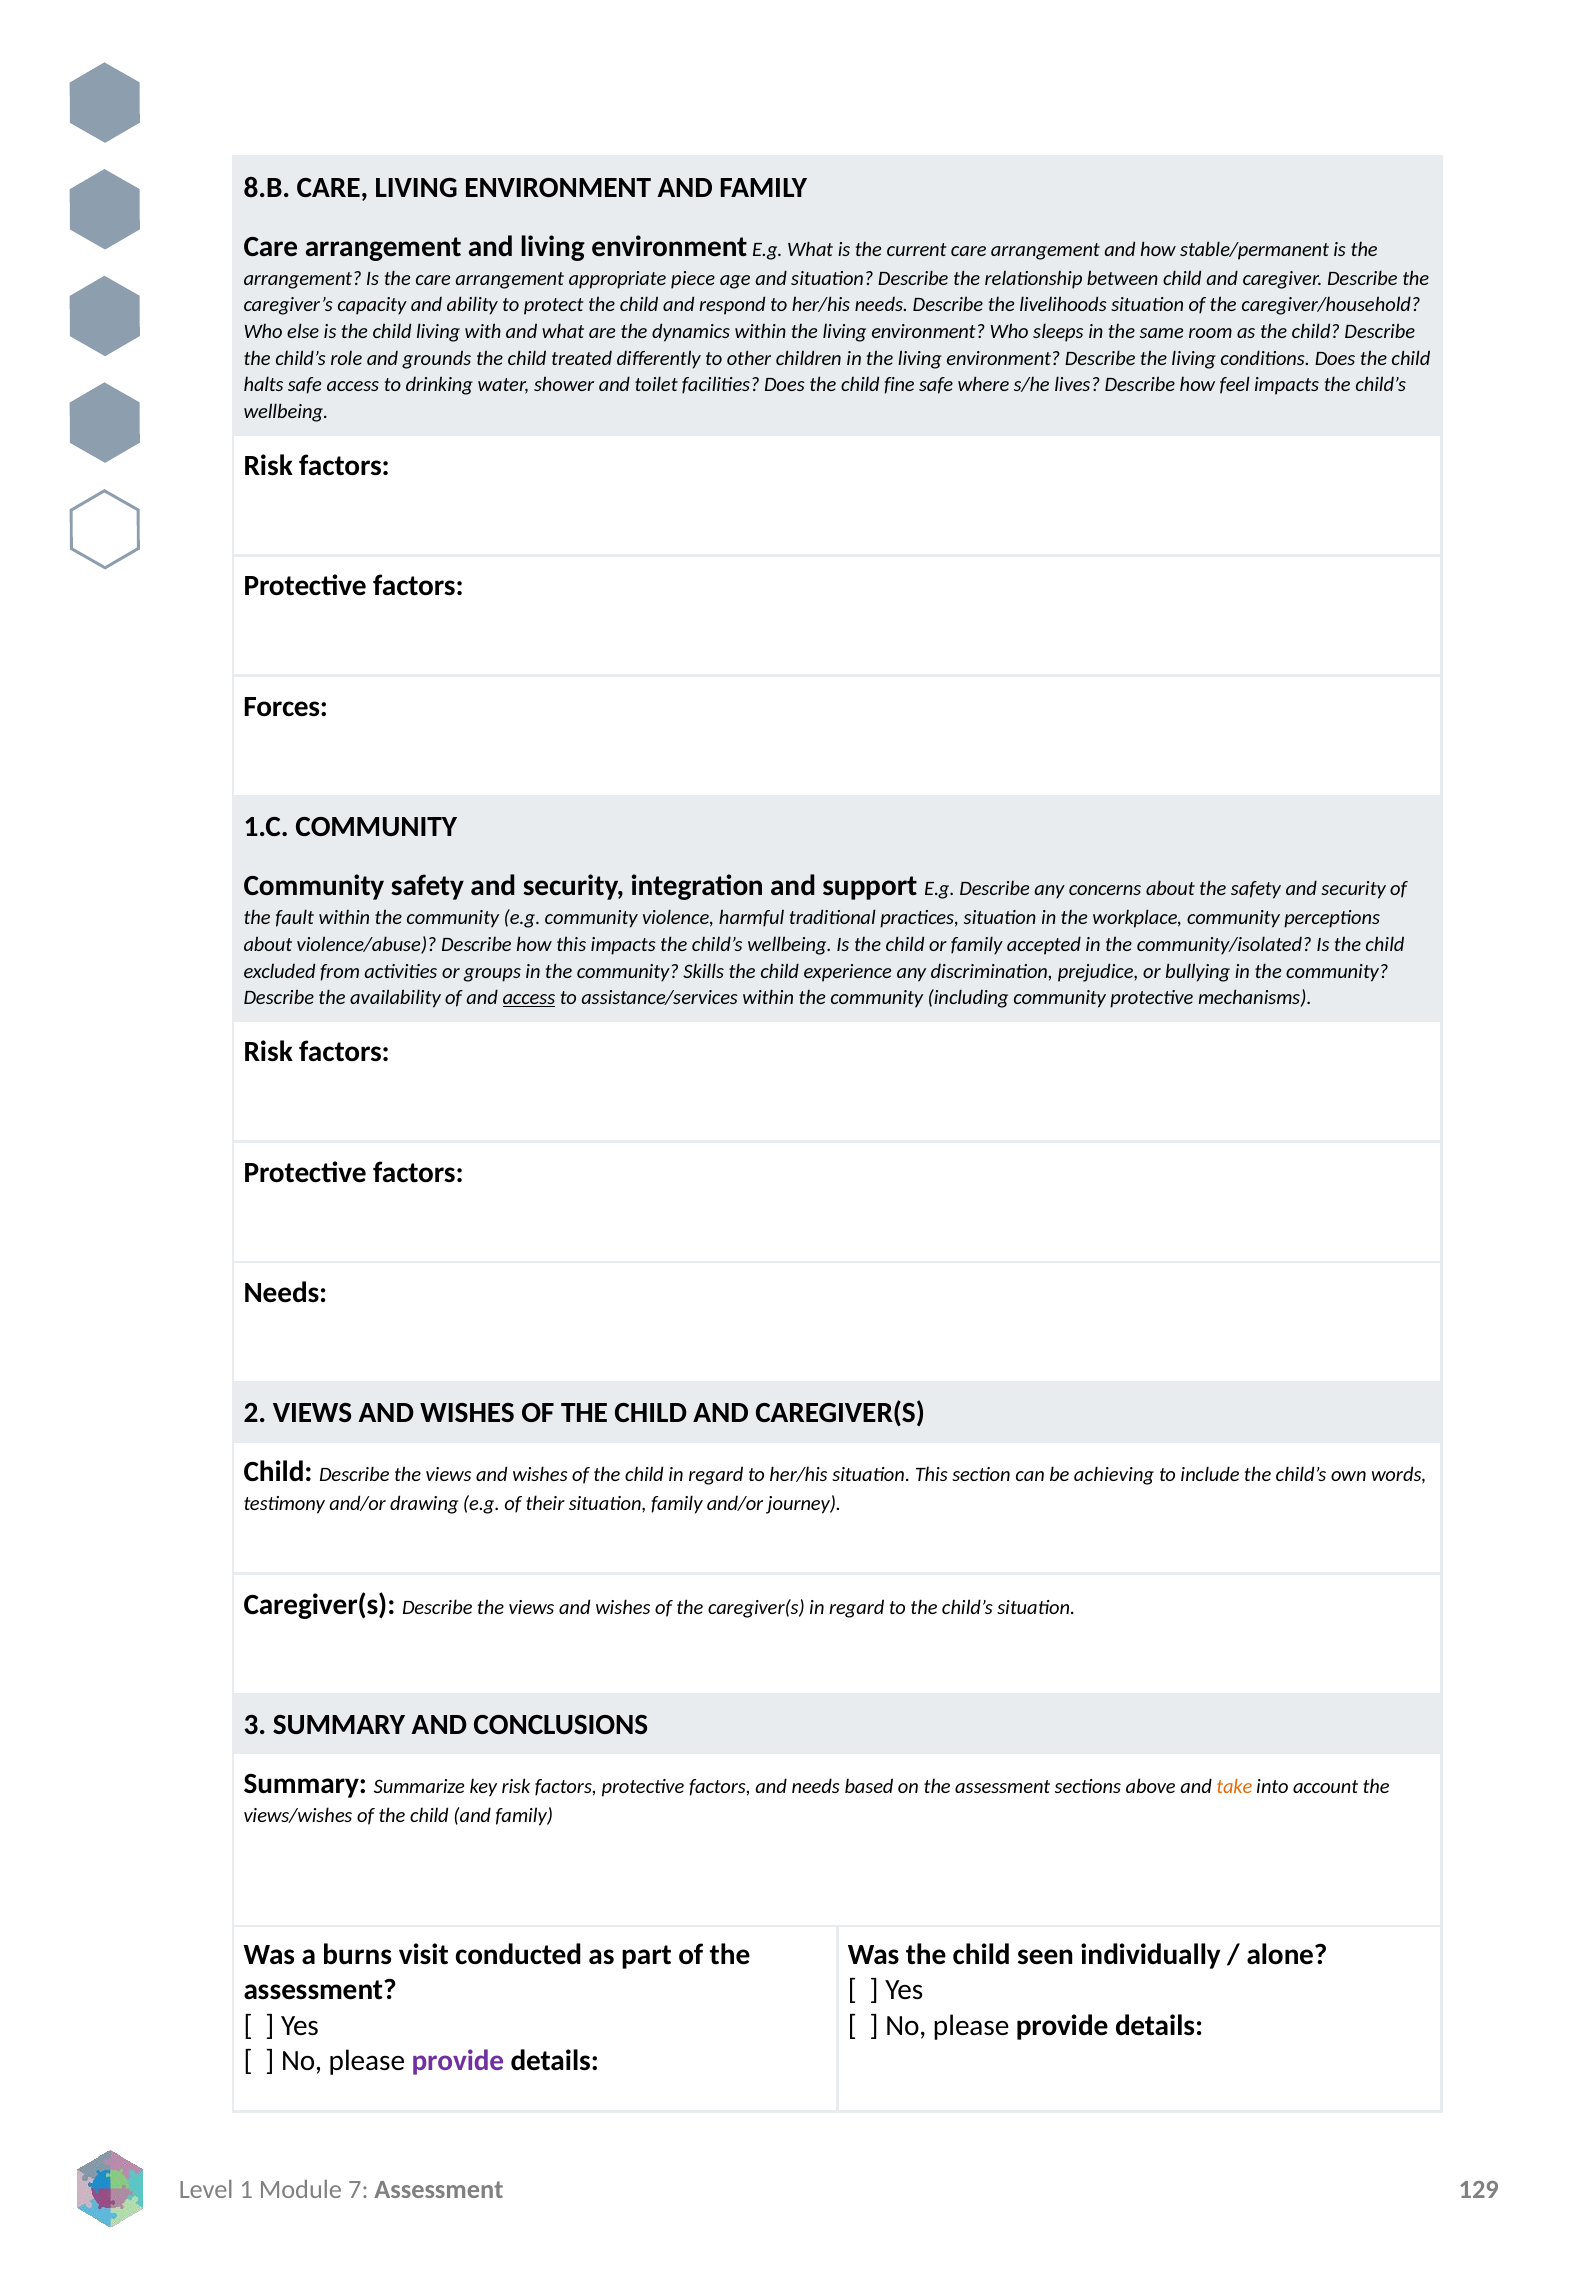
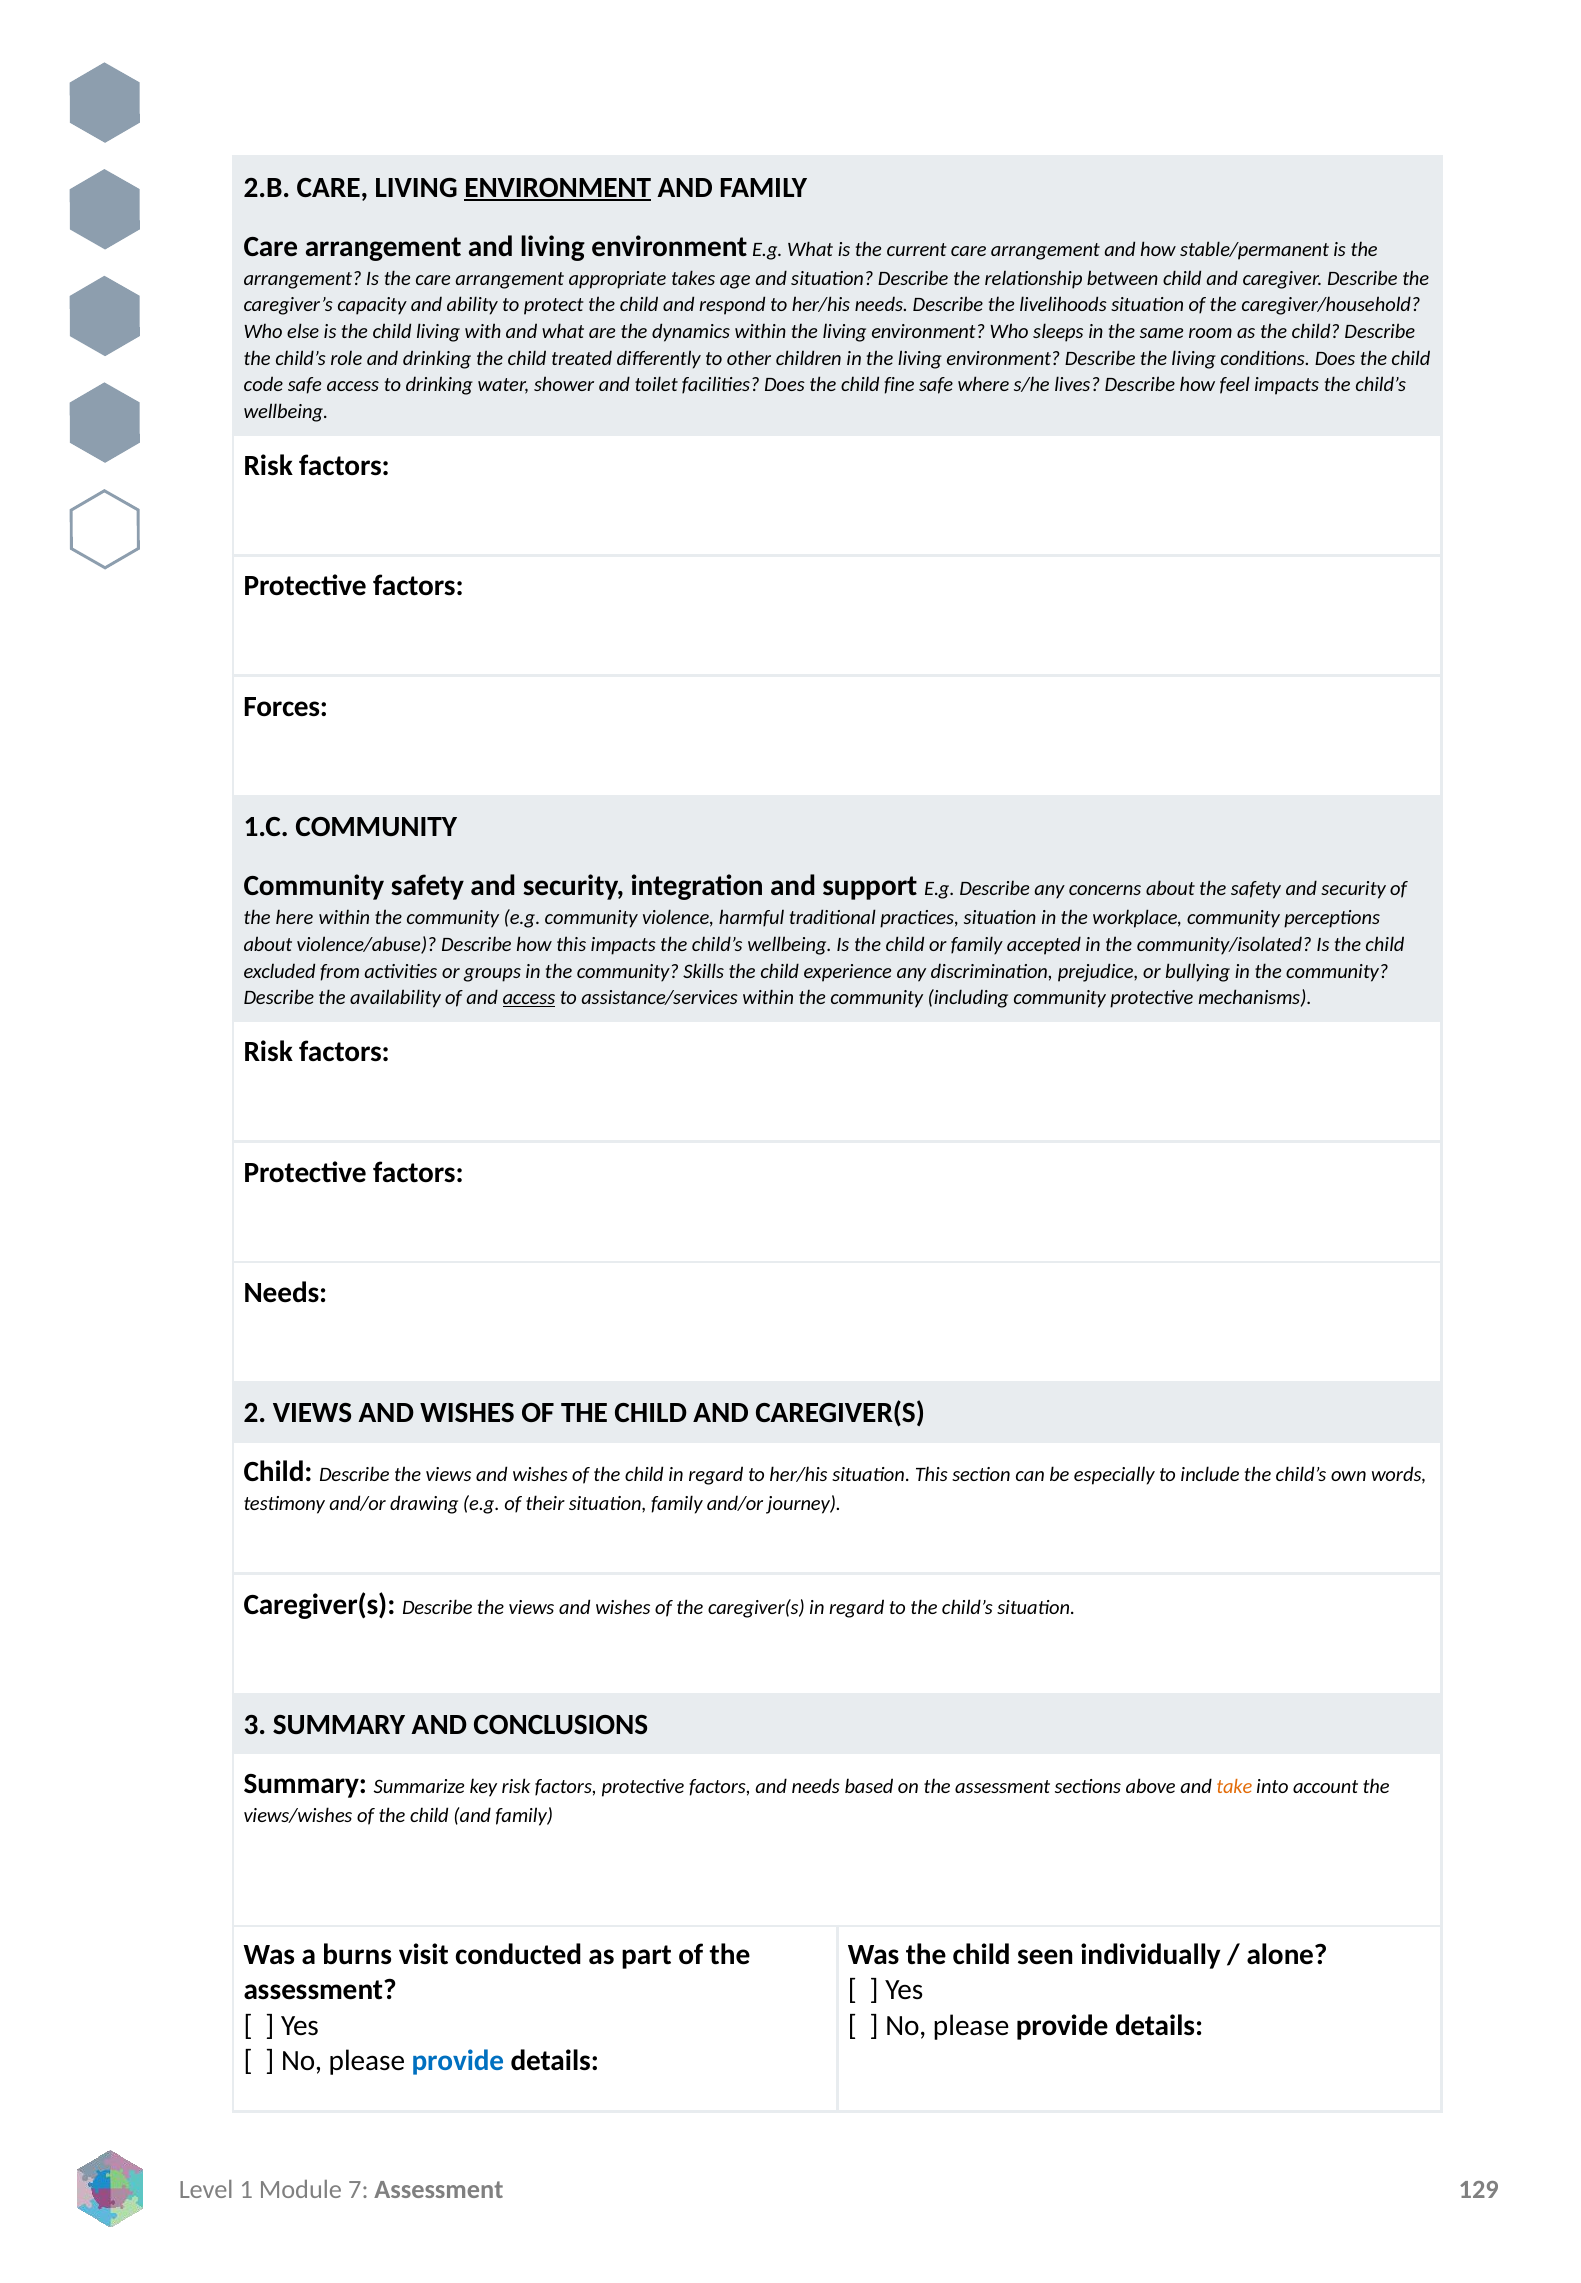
8.B: 8.B -> 2.B
ENVIRONMENT at (558, 188) underline: none -> present
piece: piece -> takes
and grounds: grounds -> drinking
halts: halts -> code
fault: fault -> here
achieving: achieving -> especially
provide at (458, 2062) colour: purple -> blue
